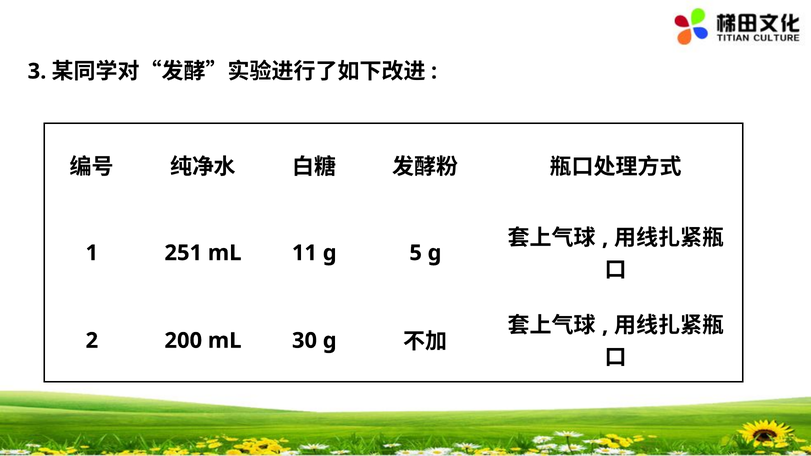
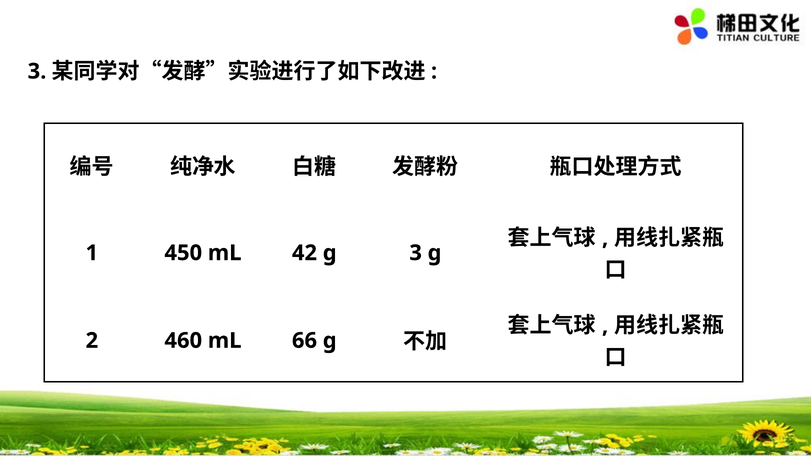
251: 251 -> 450
11: 11 -> 42
g 5: 5 -> 3
200: 200 -> 460
30: 30 -> 66
